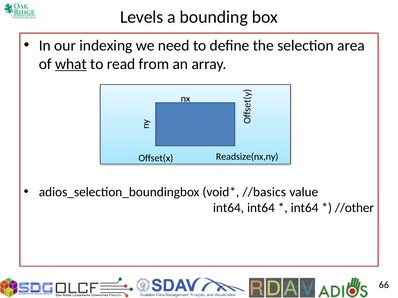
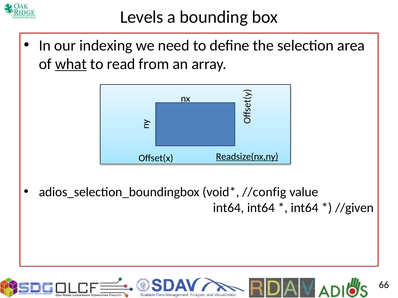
Readsize(nx,ny underline: none -> present
//basics: //basics -> //config
//other: //other -> //given
